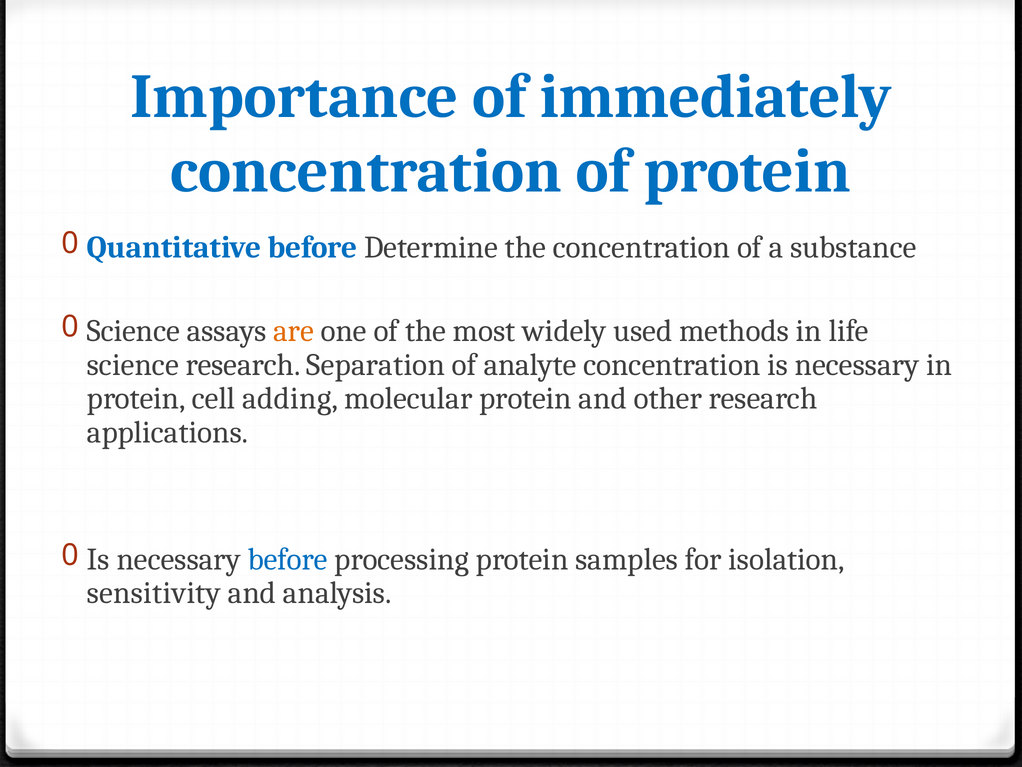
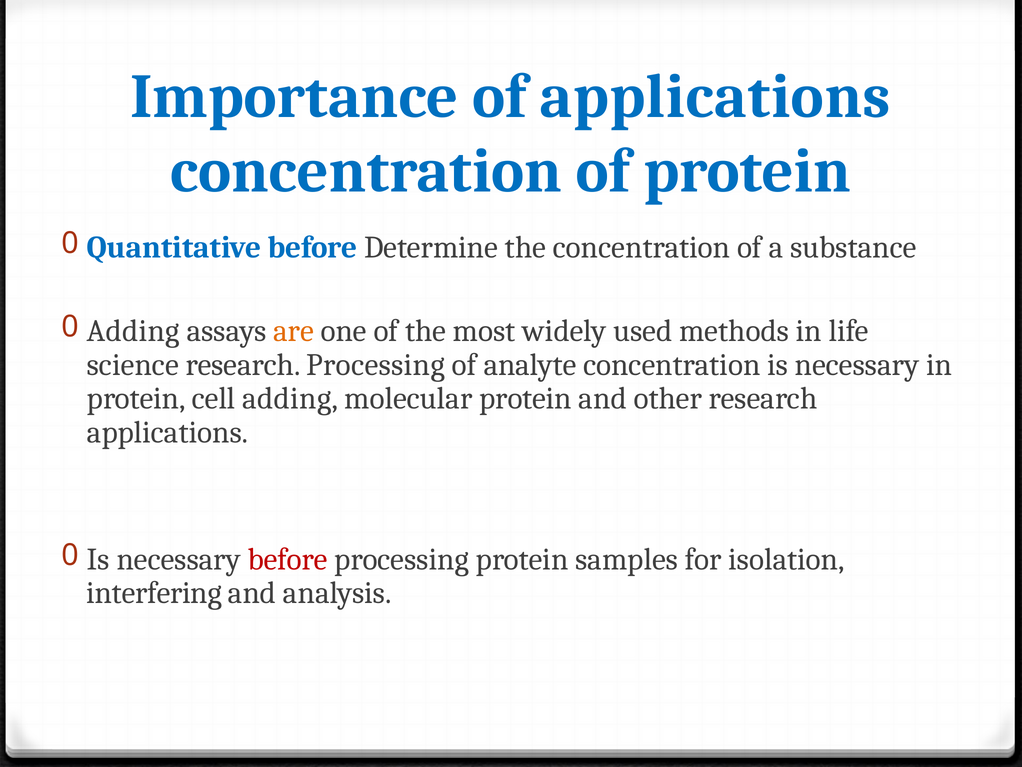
of immediately: immediately -> applications
Science at (133, 331): Science -> Adding
research Separation: Separation -> Processing
before at (288, 559) colour: blue -> red
sensitivity: sensitivity -> interfering
